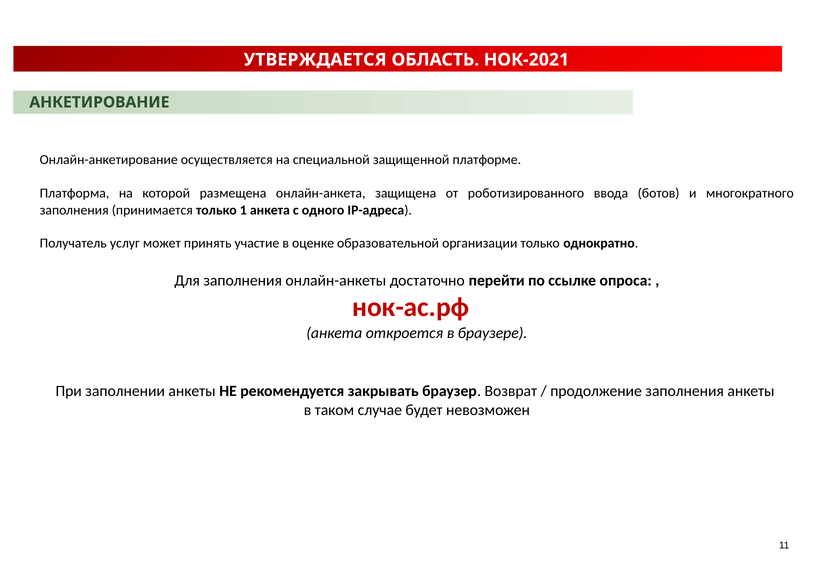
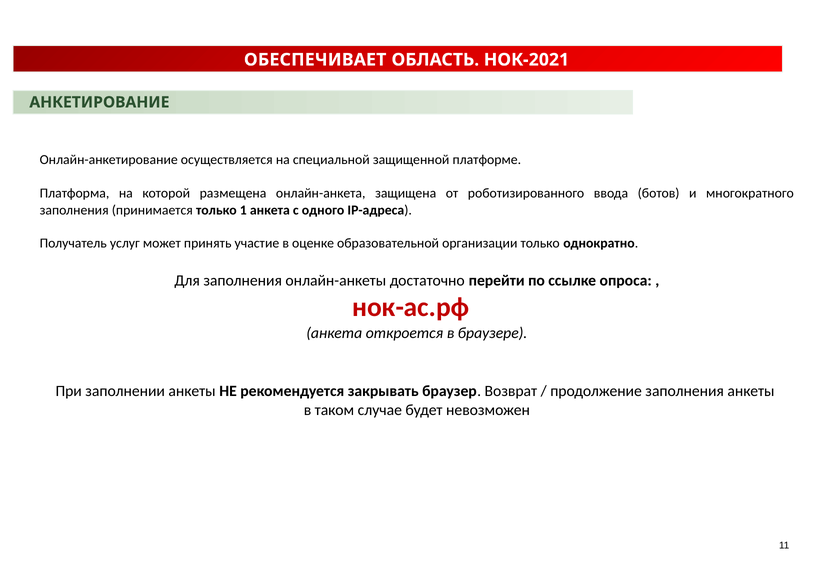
УТВЕРЖДАЕТСЯ: УТВЕРЖДАЕТСЯ -> ОБЕСПЕЧИВАЕТ
